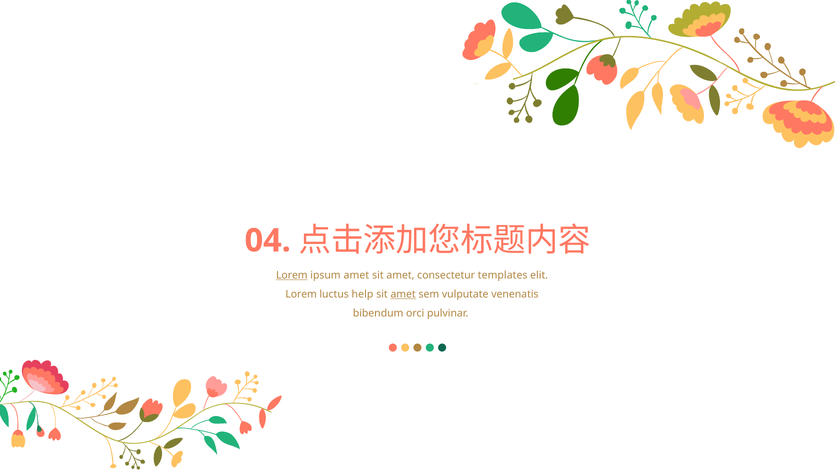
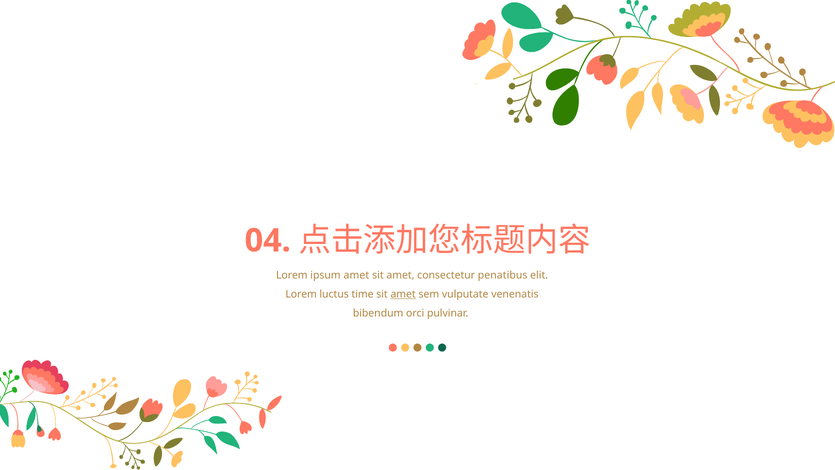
Lorem at (292, 275) underline: present -> none
templates: templates -> penatibus
help: help -> time
